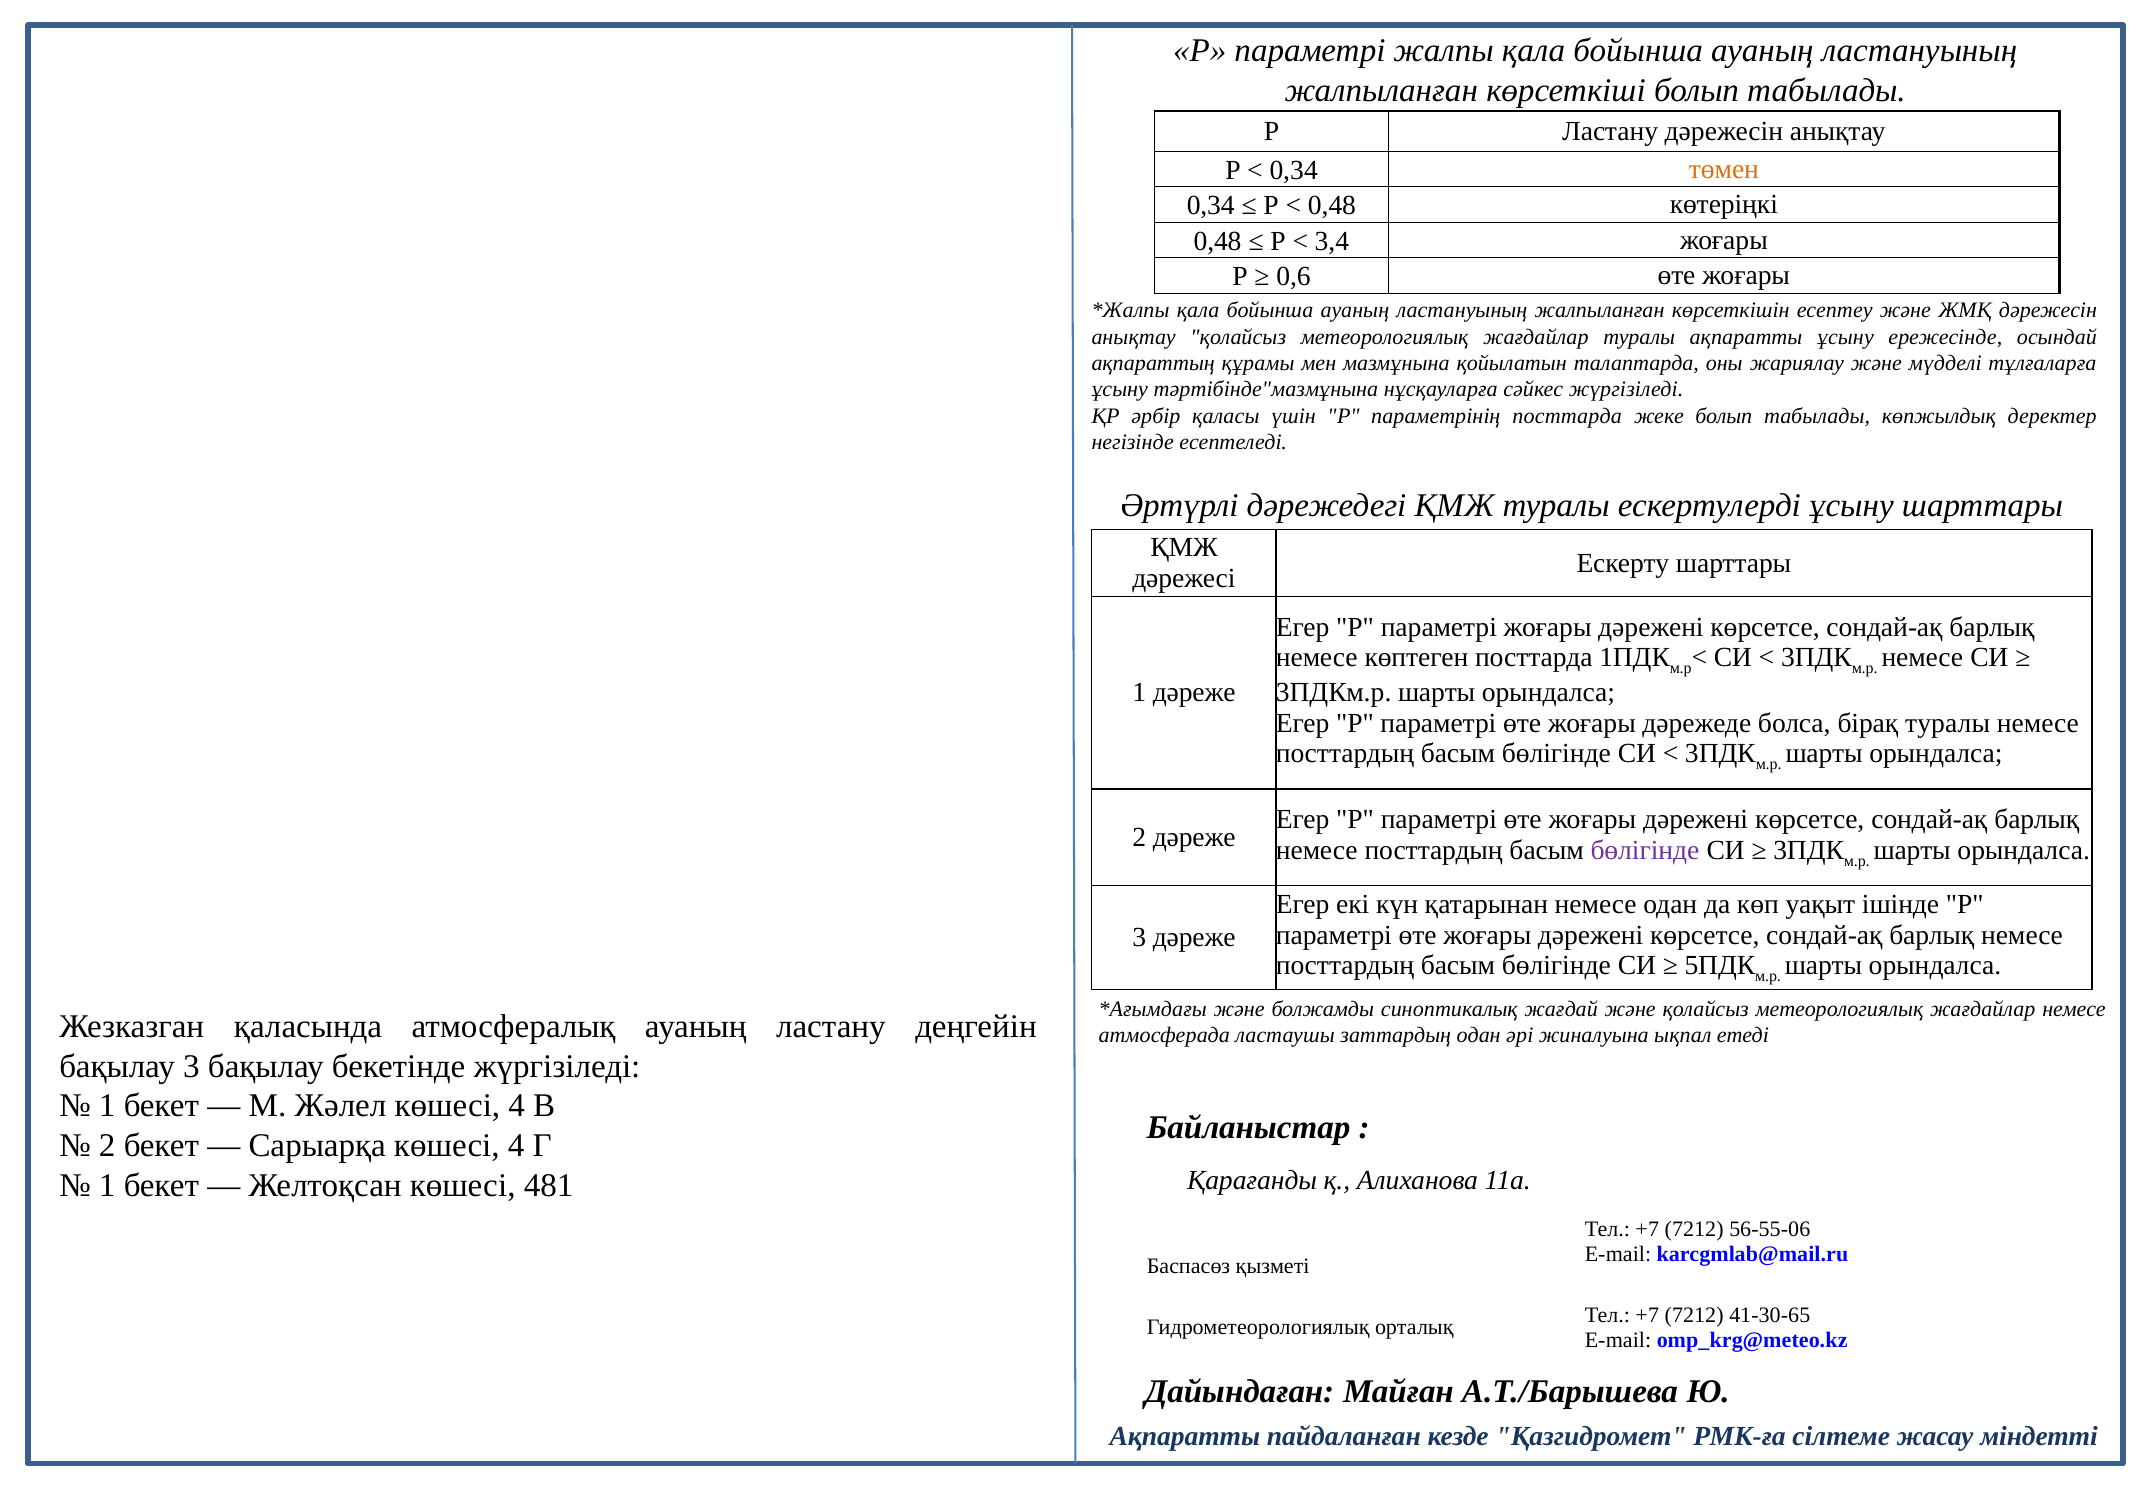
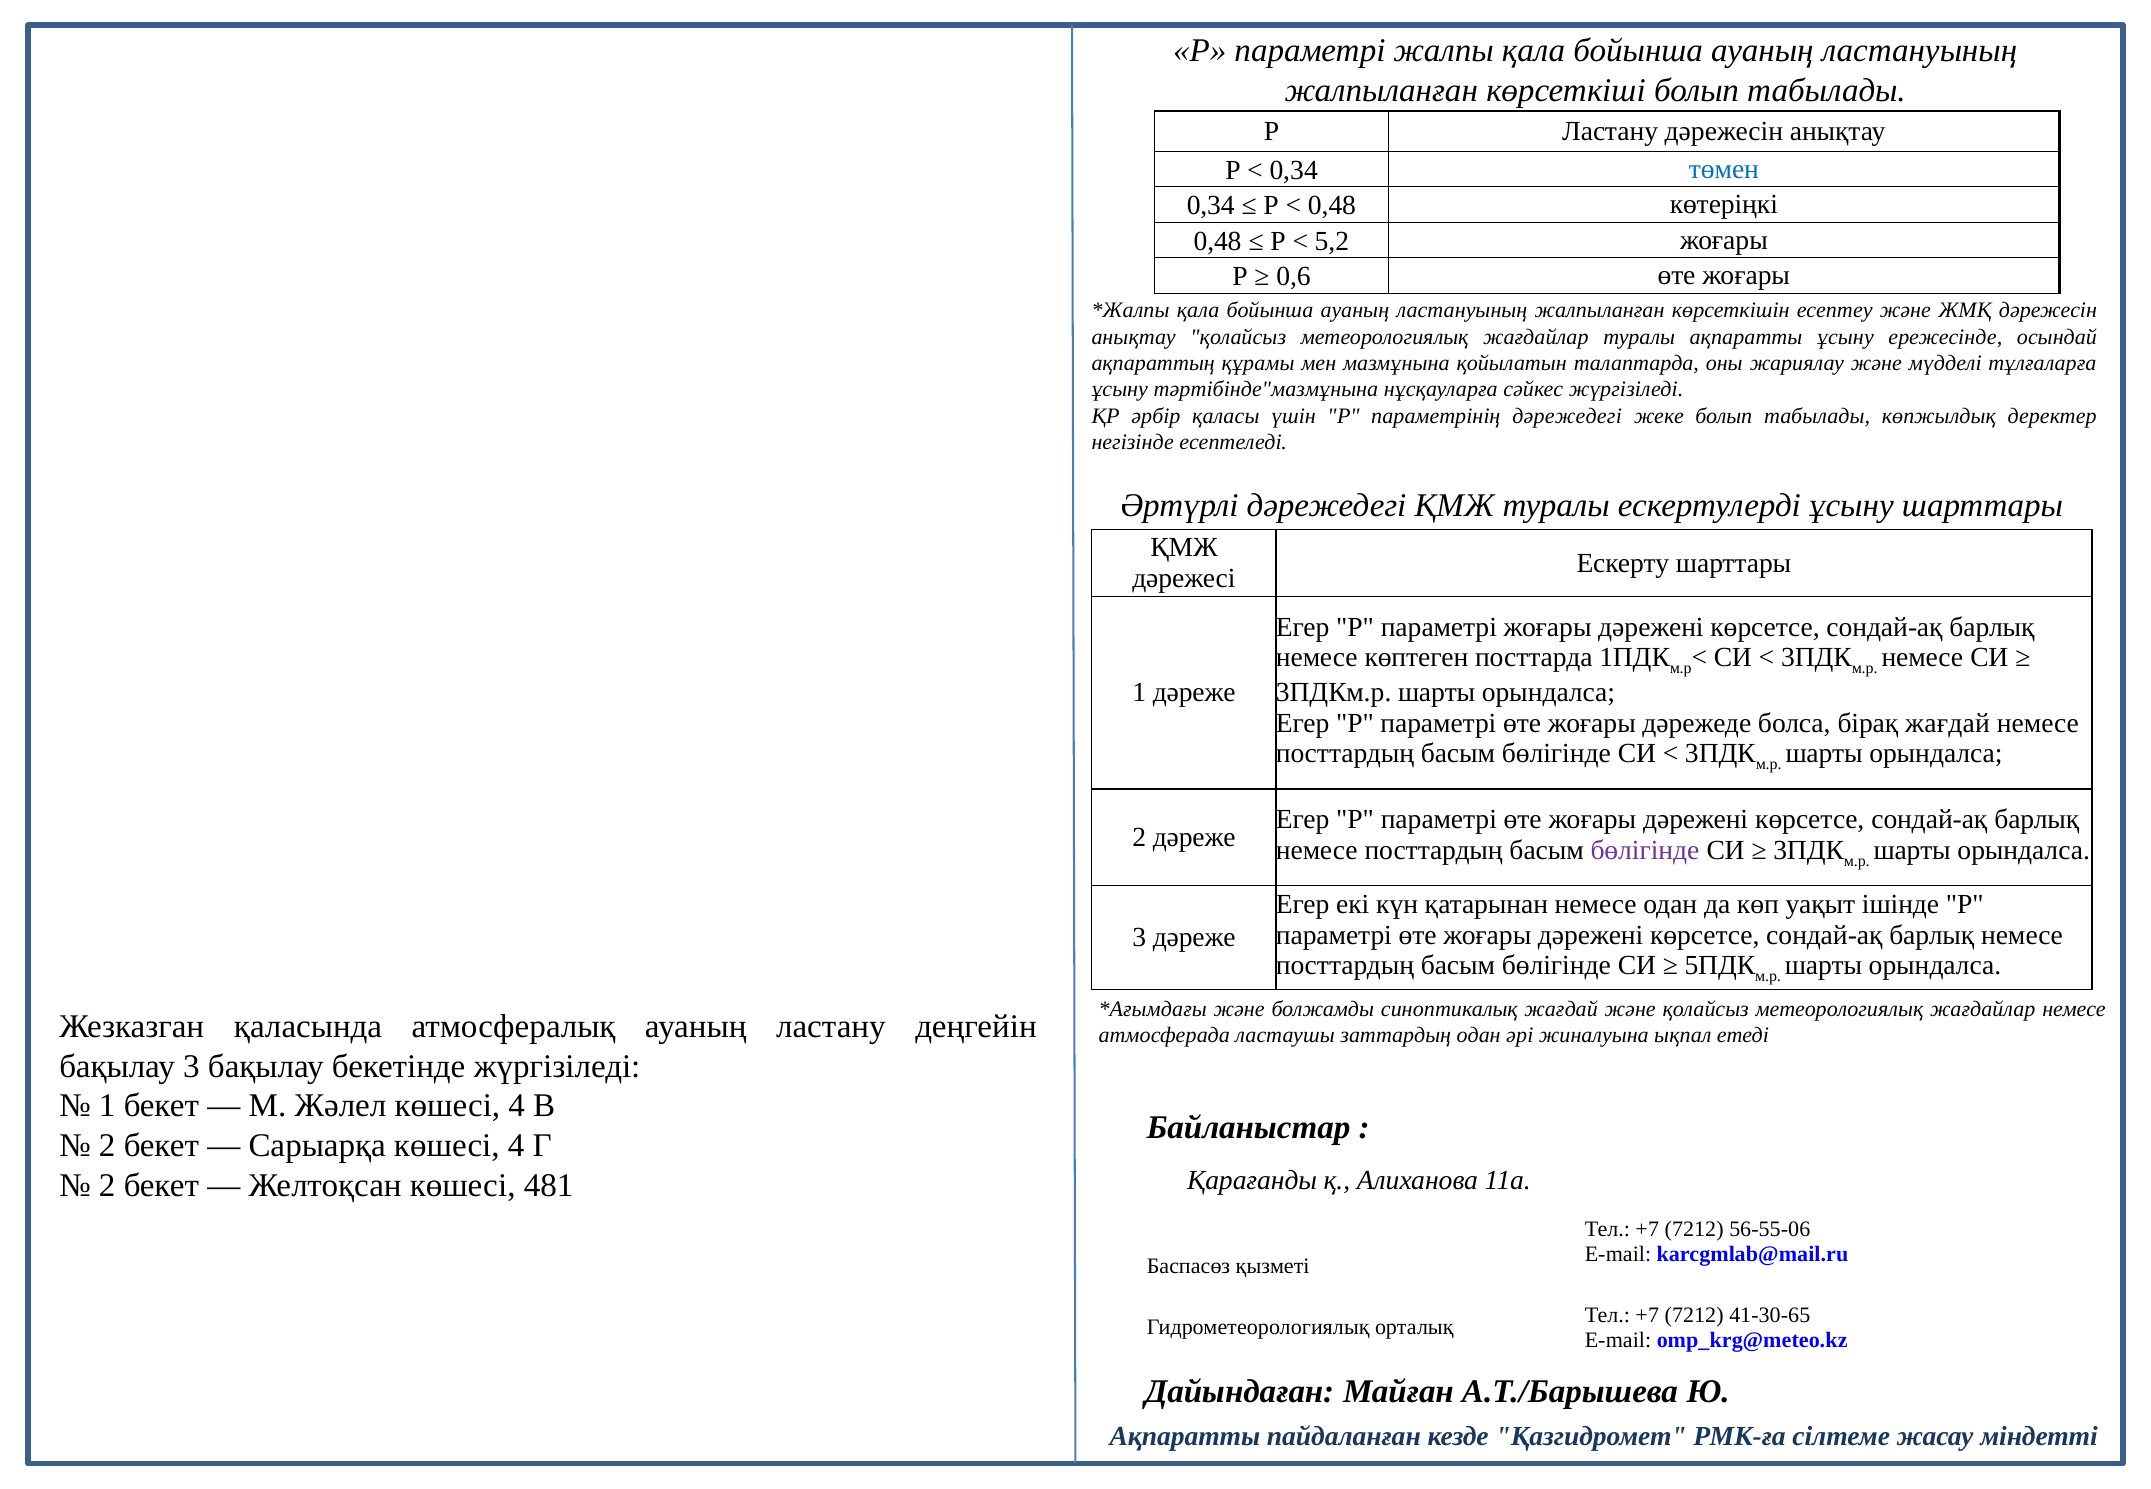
төмен colour: orange -> blue
3,4: 3,4 -> 5,2
параметрінің посттарда: посттарда -> дәрежедегі
бірақ туралы: туралы -> жағдай
1 at (107, 1185): 1 -> 2
